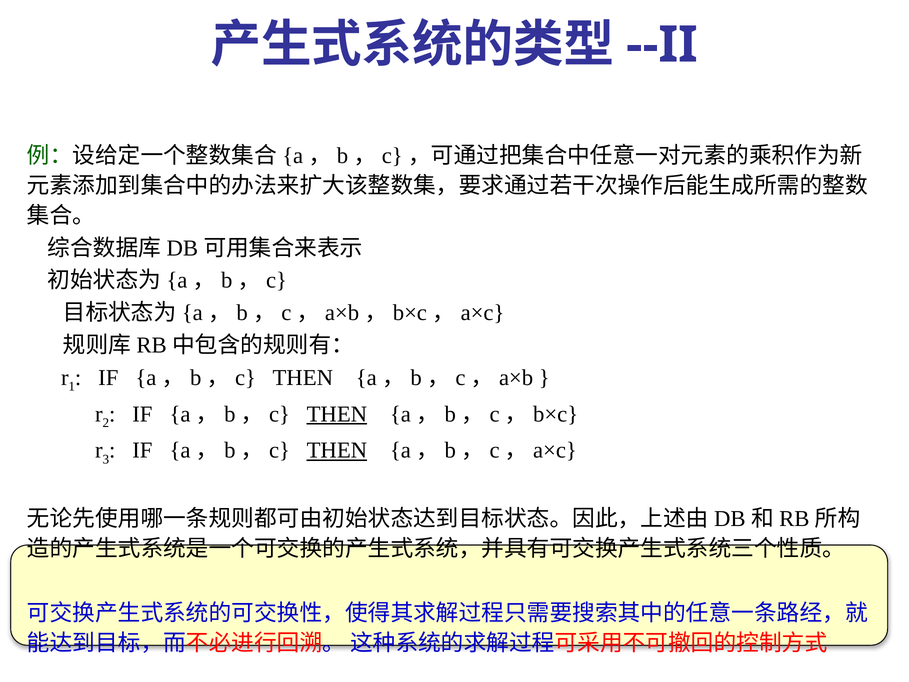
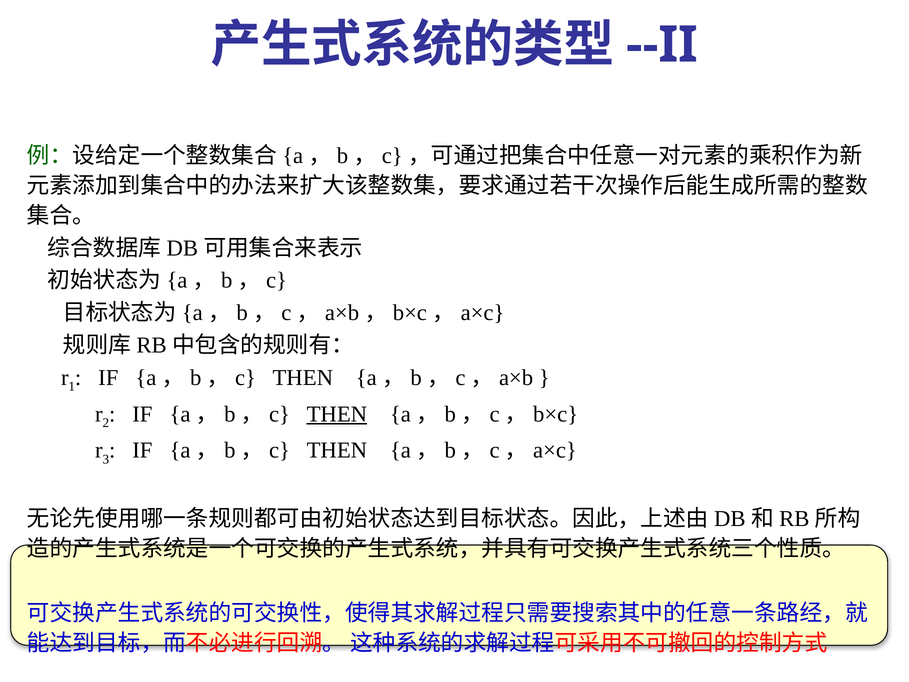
THEN at (337, 450) underline: present -> none
